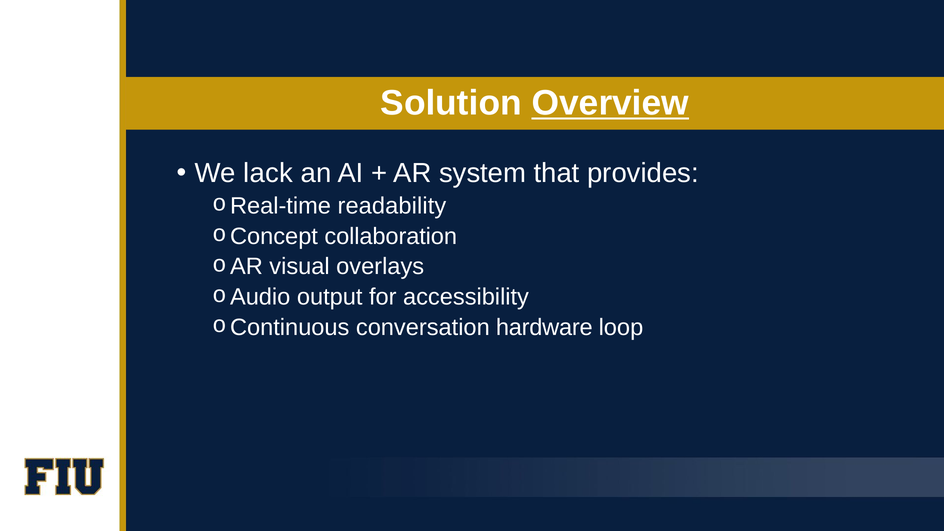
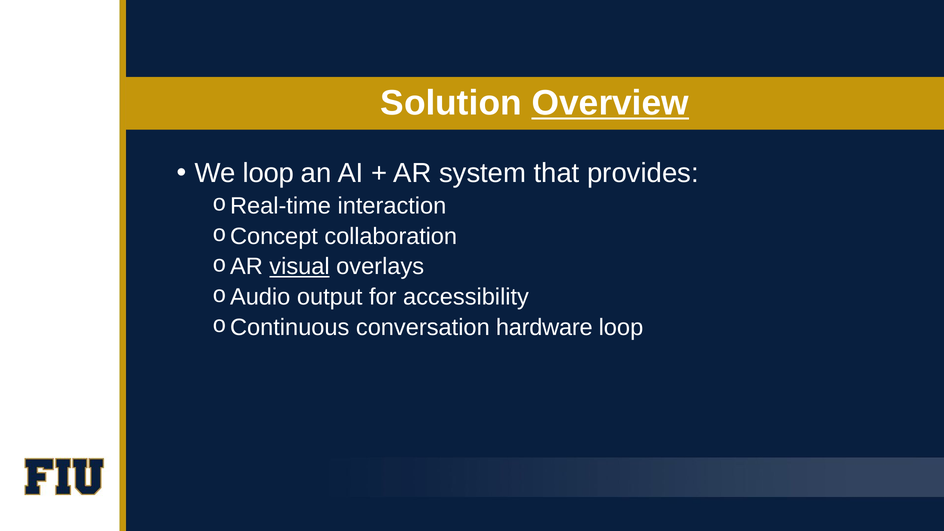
We lack: lack -> loop
readability: readability -> interaction
visual underline: none -> present
